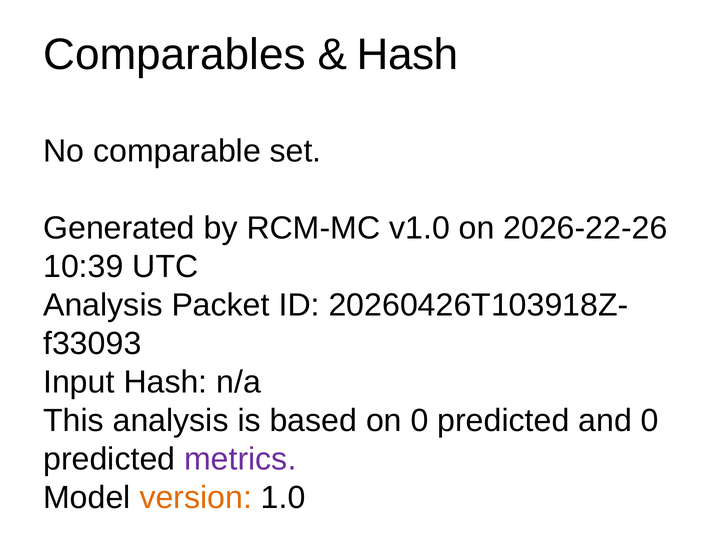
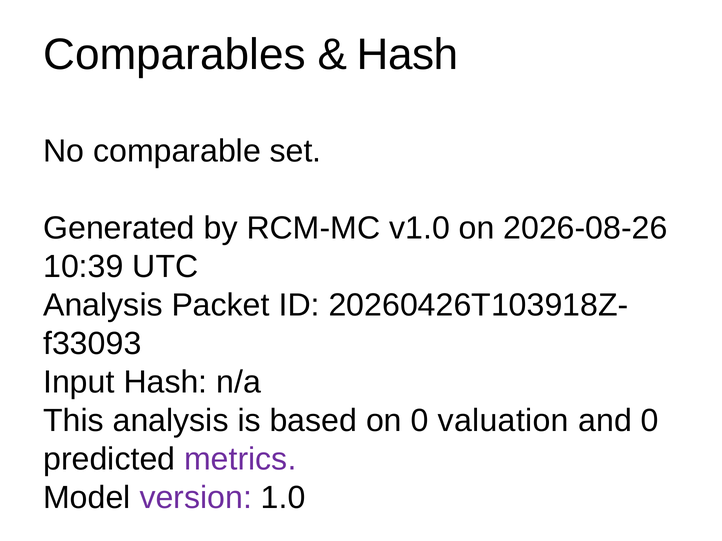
2026-22-26: 2026-22-26 -> 2026-08-26
on 0 predicted: predicted -> valuation
version colour: orange -> purple
